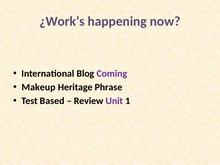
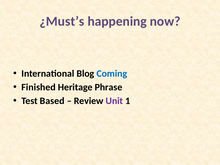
¿Work’s: ¿Work’s -> ¿Must’s
Coming colour: purple -> blue
Makeup: Makeup -> Finished
